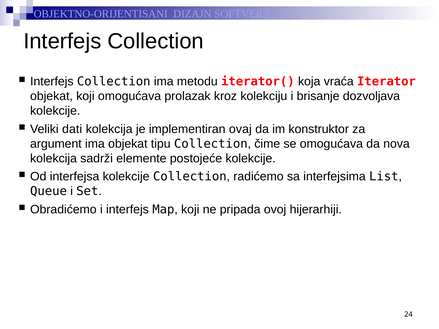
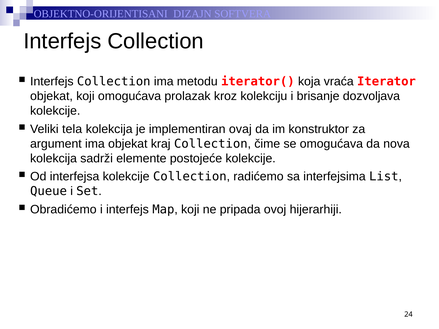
dati: dati -> tela
tipu: tipu -> kraj
